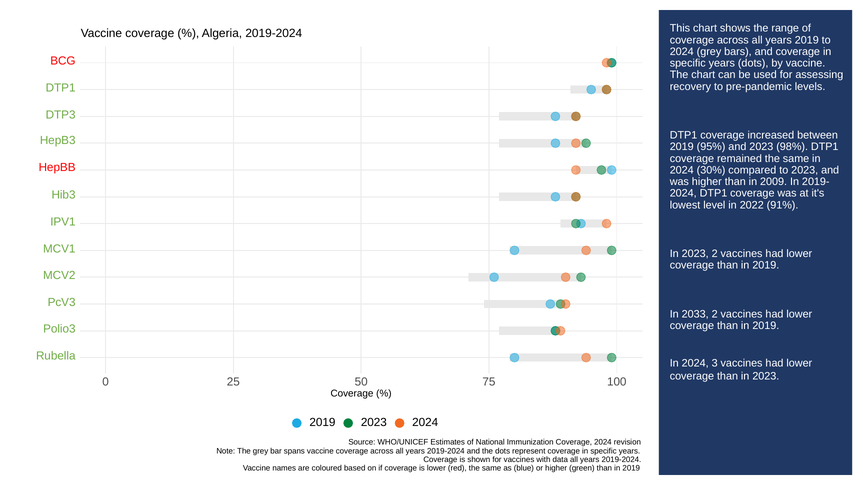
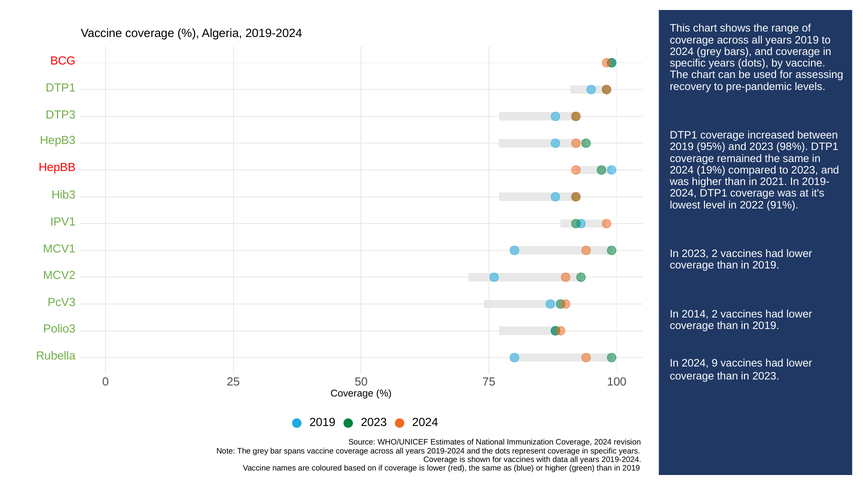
30%: 30% -> 19%
2009: 2009 -> 2021
2033: 2033 -> 2014
3: 3 -> 9
